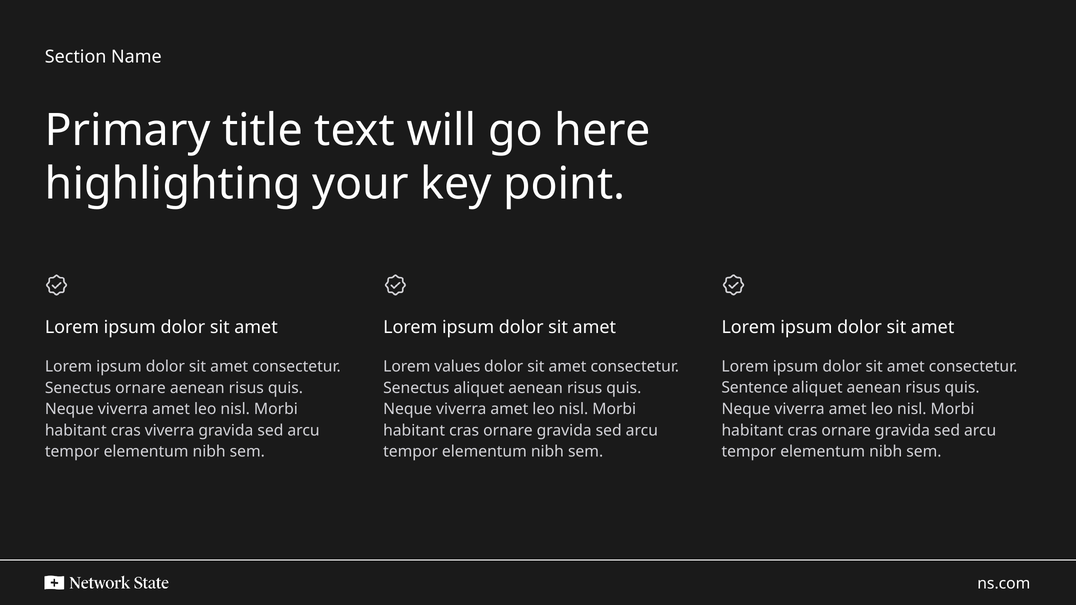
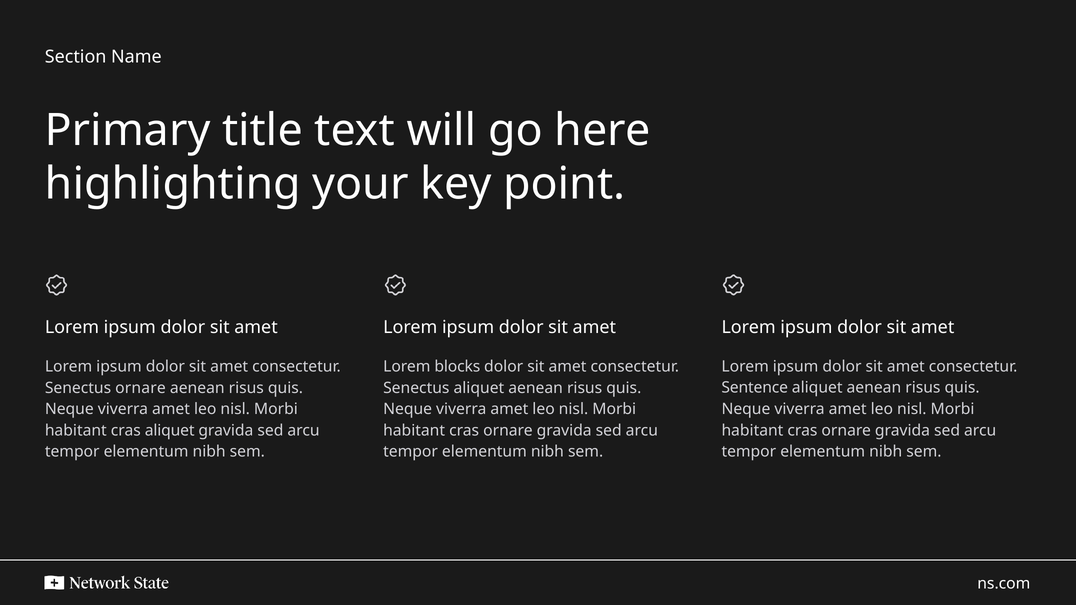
values: values -> blocks
cras viverra: viverra -> aliquet
